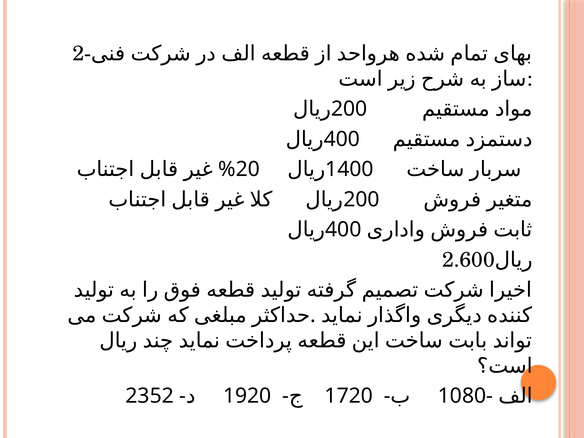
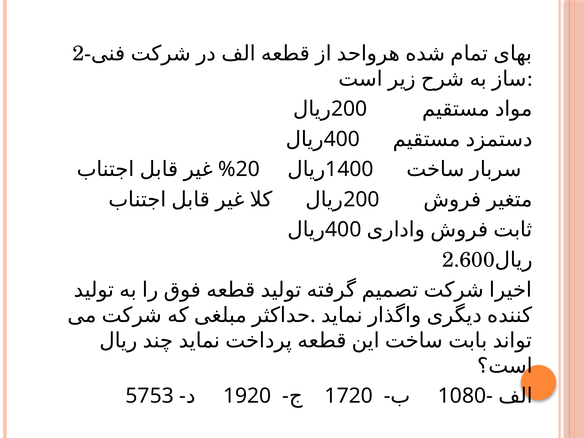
2352: 2352 -> 5753
